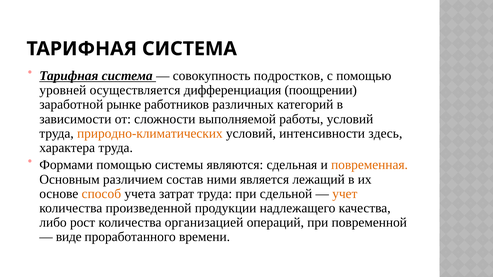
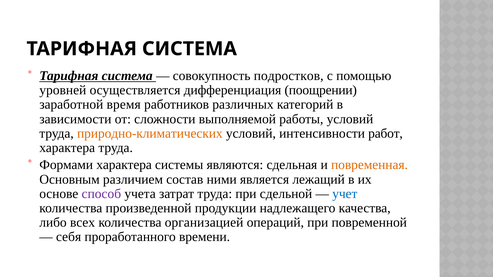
рынке: рынке -> время
здесь: здесь -> работ
Формами помощью: помощью -> характера
способ colour: orange -> purple
учет colour: orange -> blue
рост: рост -> всех
виде: виде -> себя
